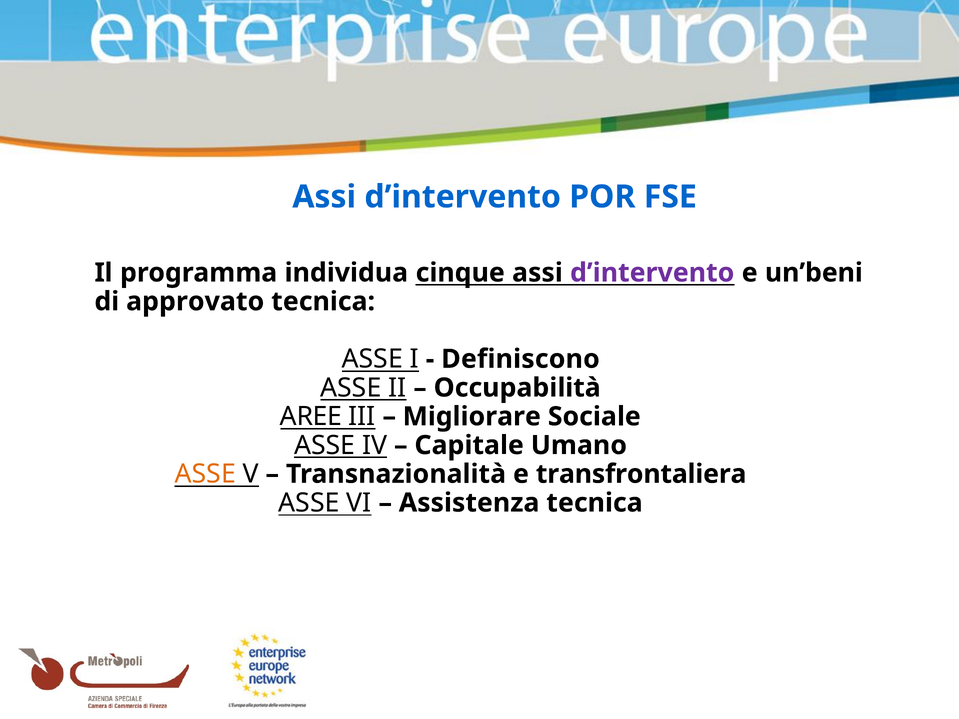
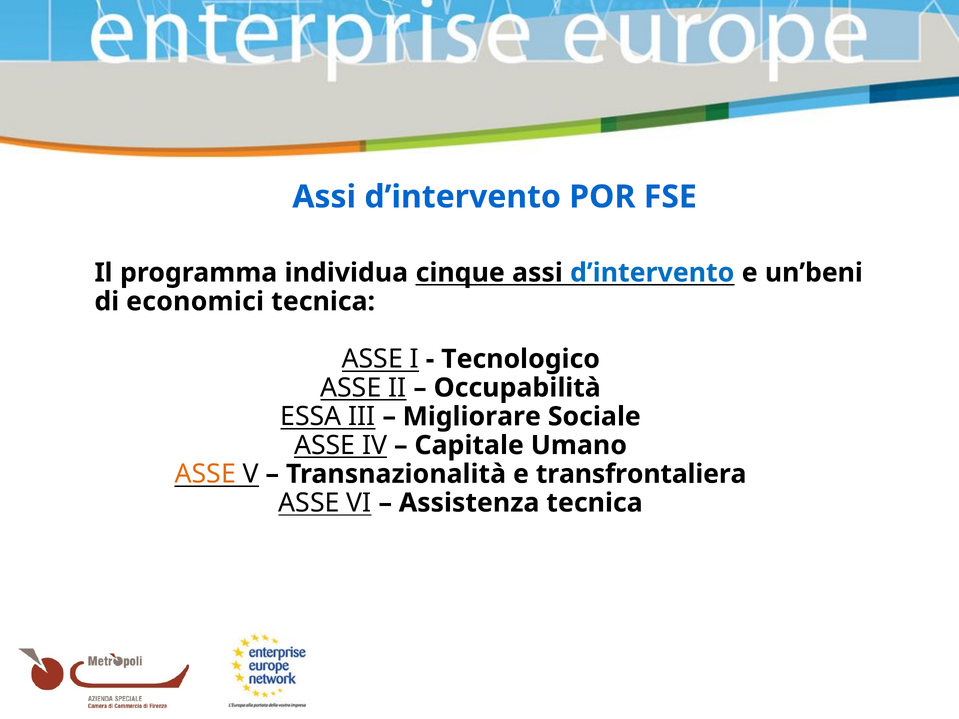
d’intervento at (652, 273) colour: purple -> blue
approvato: approvato -> economici
Definiscono: Definiscono -> Tecnologico
AREE: AREE -> ESSA
